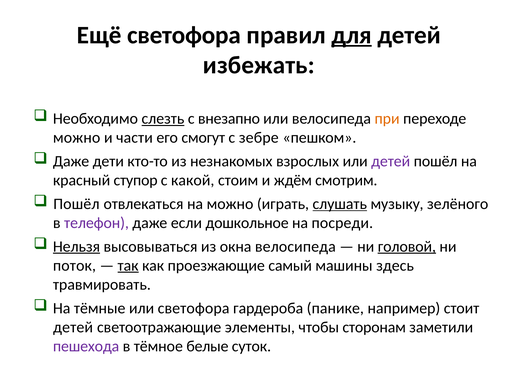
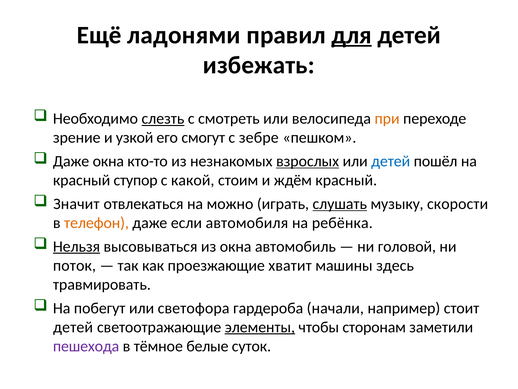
Ещё светофора: светофора -> ладонями
внезапно: внезапно -> смотреть
можно at (77, 137): можно -> зрение
части: части -> узкой
Даже дети: дети -> окна
взрослых underline: none -> present
детей at (391, 161) colour: purple -> blue
ждём смотрим: смотрим -> красный
Пошёл at (76, 204): Пошёл -> Значит
зелёного: зелёного -> скорости
телефон colour: purple -> orange
дошкольное: дошкольное -> автомобиля
посреди: посреди -> ребёнка
окна велосипеда: велосипеда -> автомобиль
головой underline: present -> none
так underline: present -> none
самый: самый -> хватит
тёмные: тёмные -> побегут
панике: панике -> начали
элементы underline: none -> present
